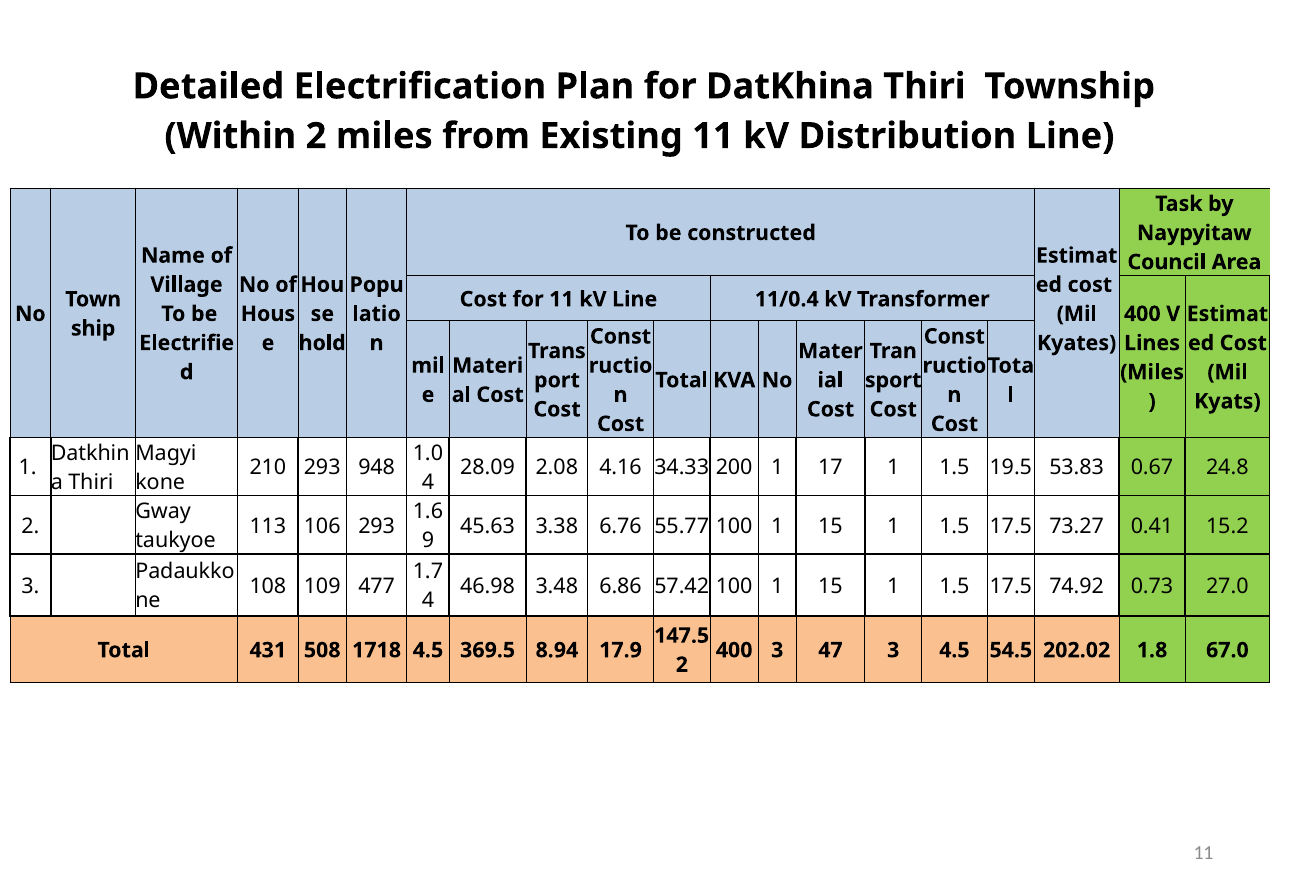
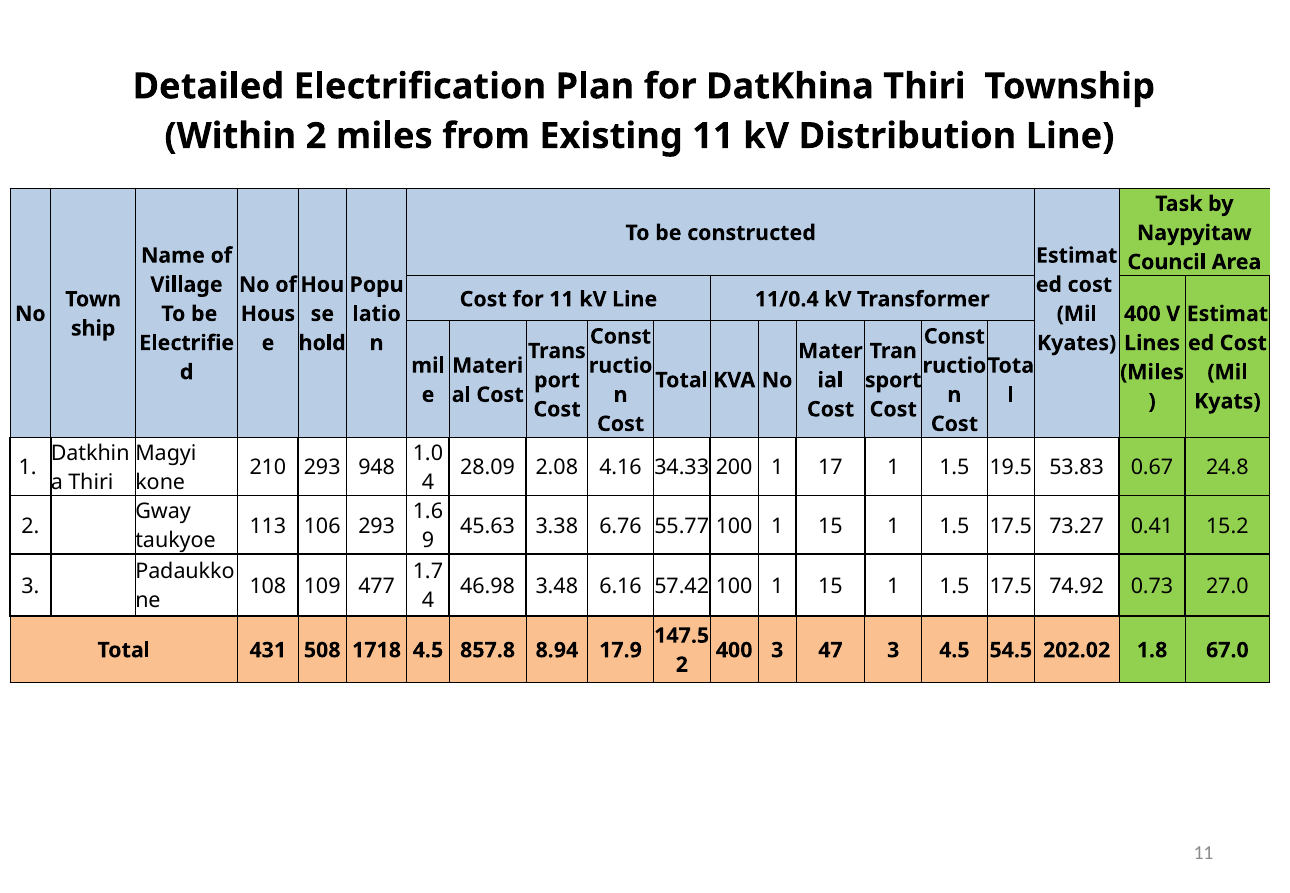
6.86: 6.86 -> 6.16
369.5: 369.5 -> 857.8
